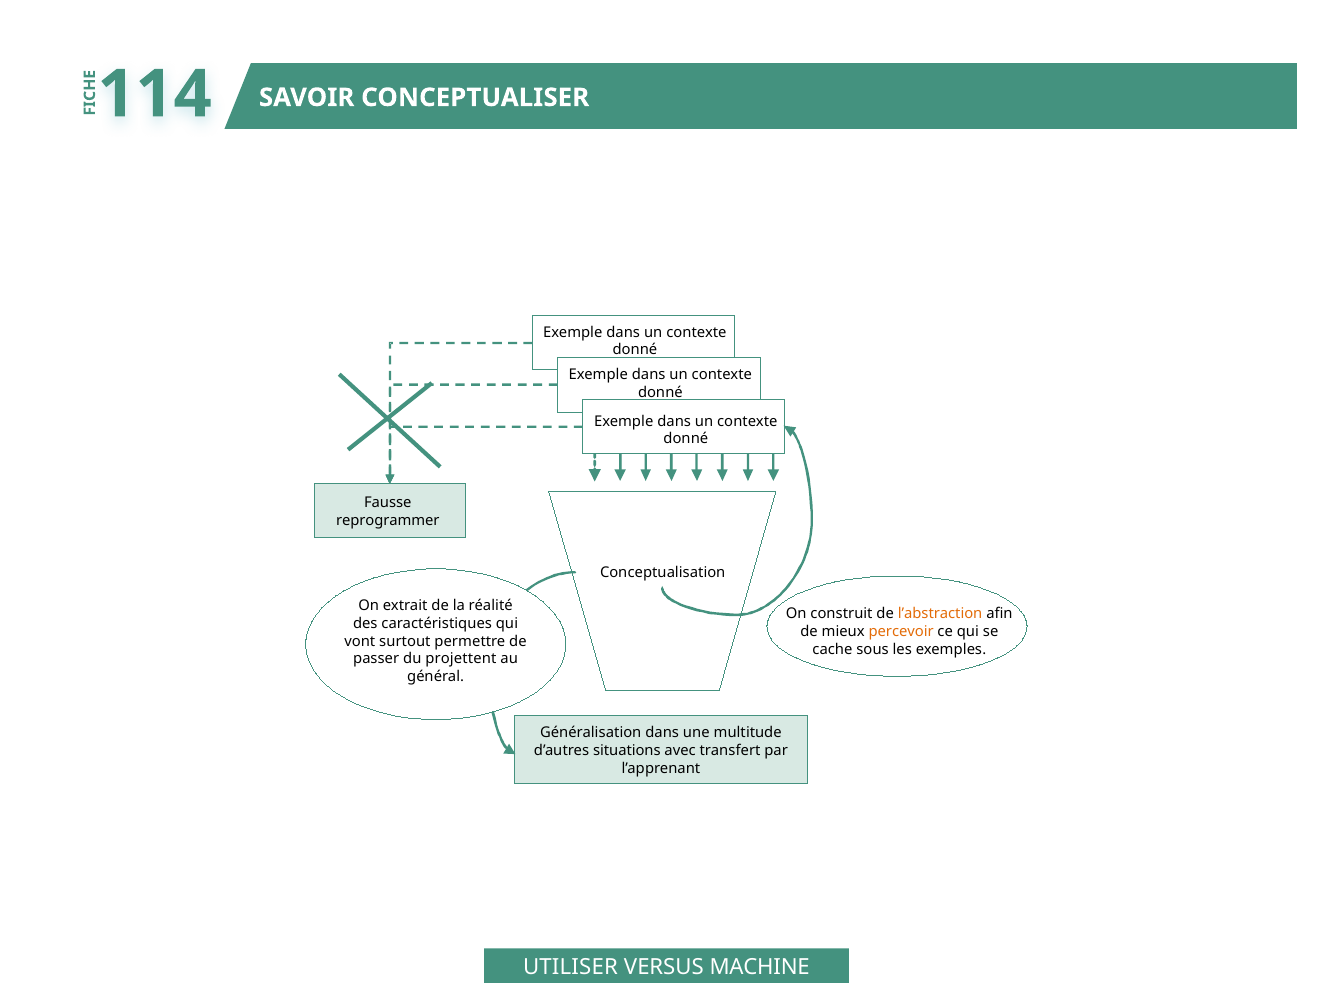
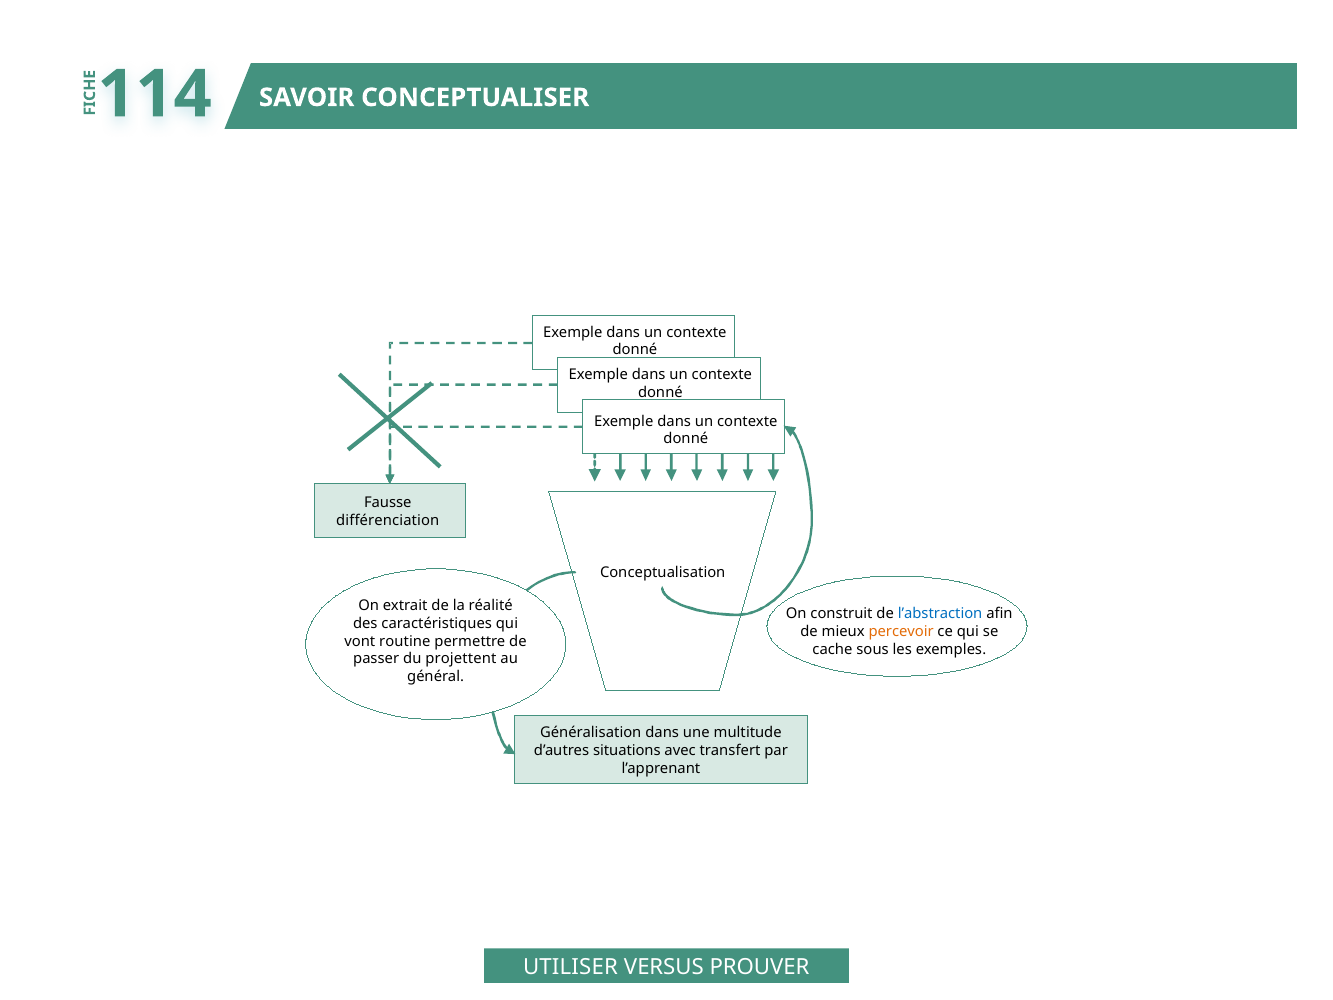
reprogrammer: reprogrammer -> différenciation
l’abstraction colour: orange -> blue
surtout: surtout -> routine
MACHINE: MACHINE -> PROUVER
